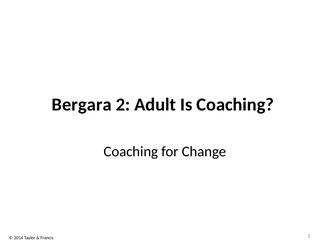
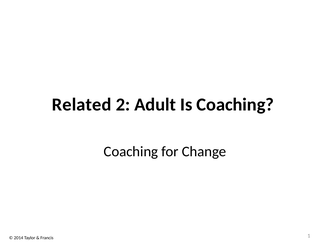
Bergara: Bergara -> Related
